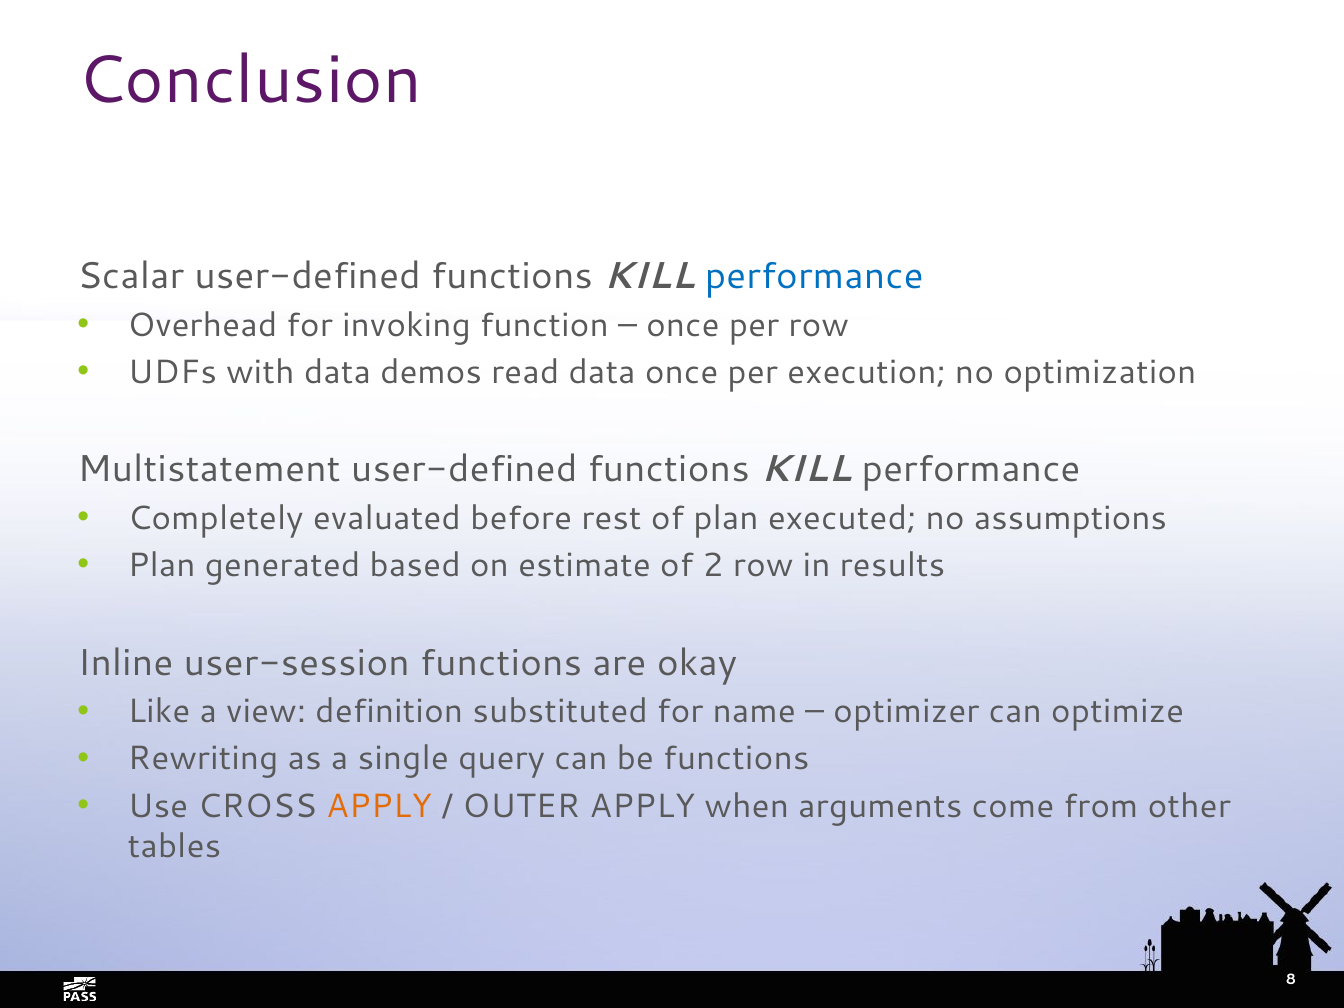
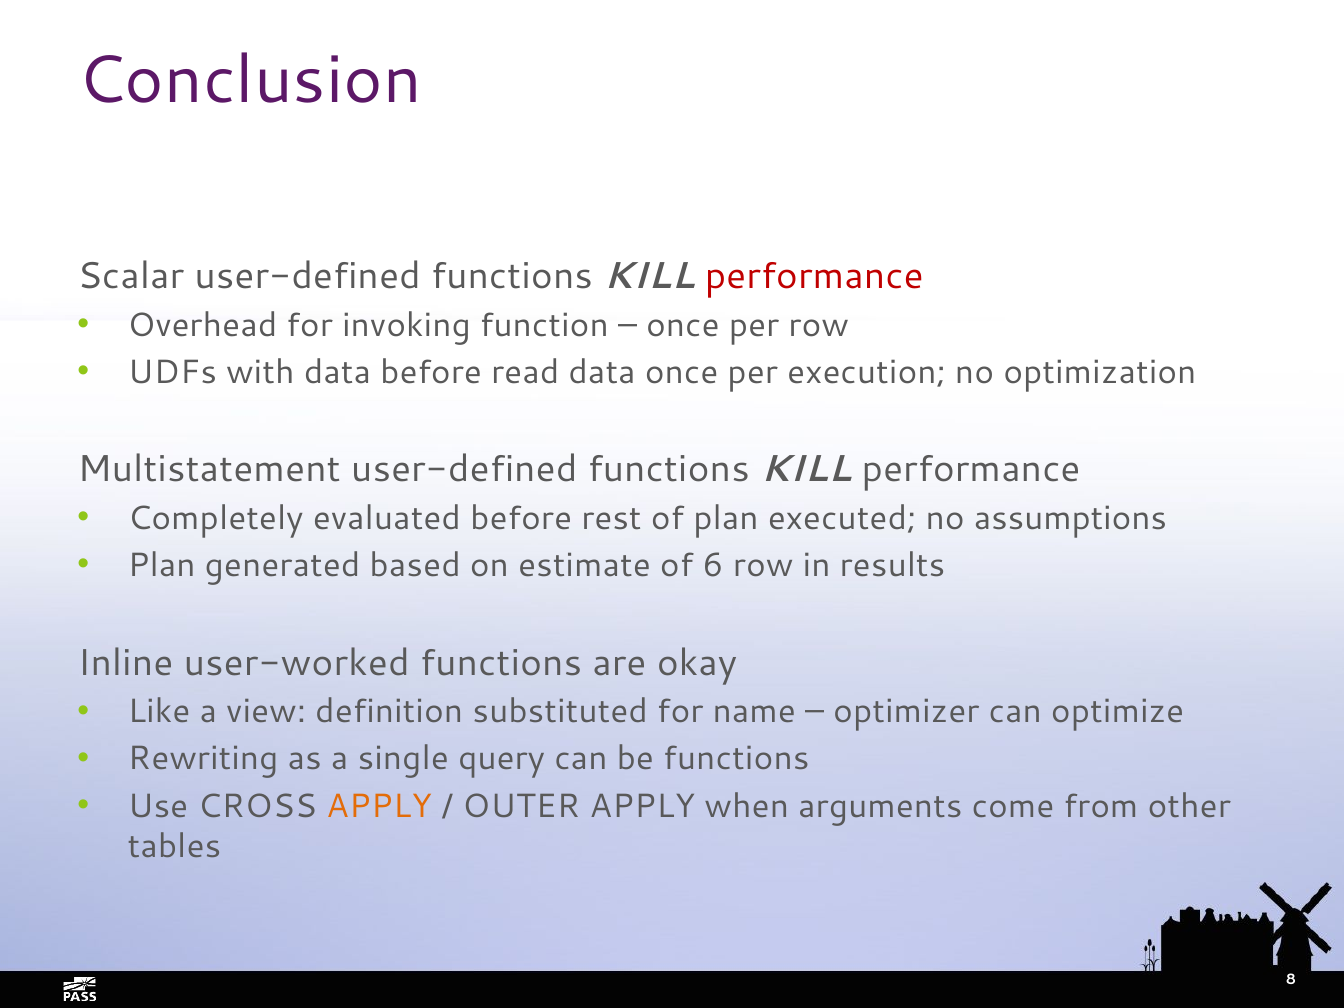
performance at (814, 276) colour: blue -> red
data demos: demos -> before
2: 2 -> 6
user-session: user-session -> user-worked
